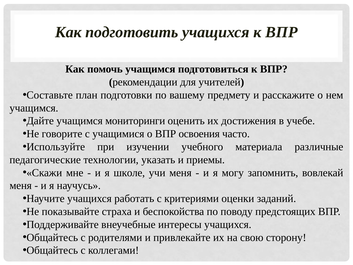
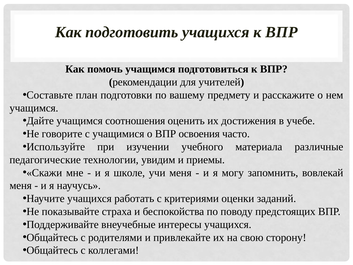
мониторинги: мониторинги -> соотношения
указать: указать -> увидим
